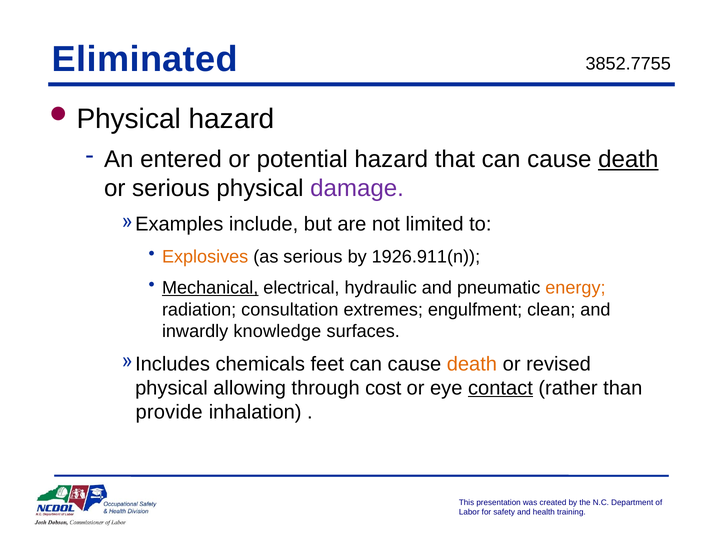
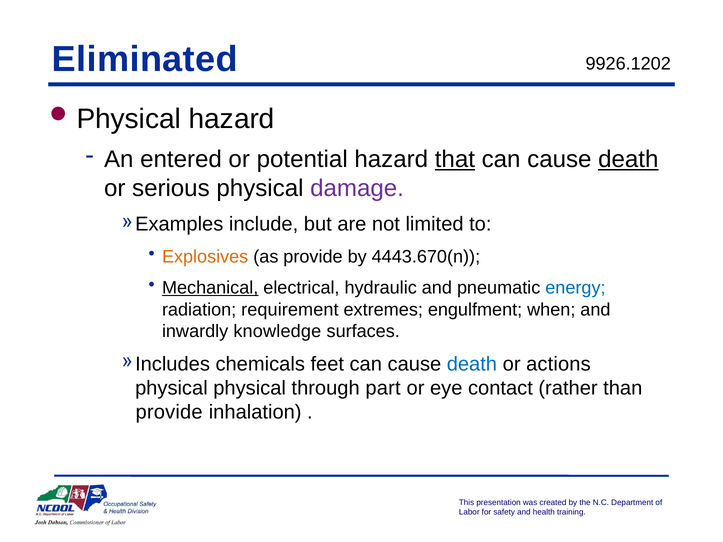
3852.7755: 3852.7755 -> 9926.1202
that underline: none -> present
as serious: serious -> provide
1926.911(n: 1926.911(n -> 4443.670(n
energy colour: orange -> blue
consultation: consultation -> requirement
clean: clean -> when
death at (472, 364) colour: orange -> blue
revised: revised -> actions
physical allowing: allowing -> physical
cost: cost -> part
contact underline: present -> none
